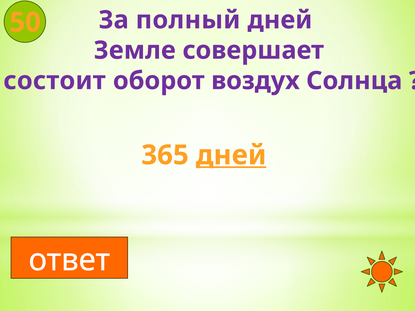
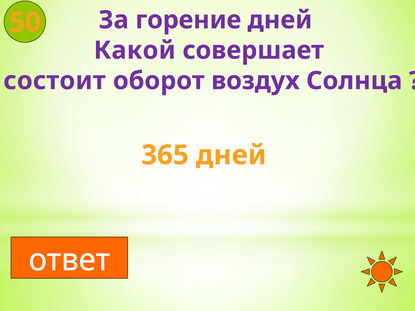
полный: полный -> горение
Земле: Земле -> Какой
дней at (231, 155) underline: present -> none
